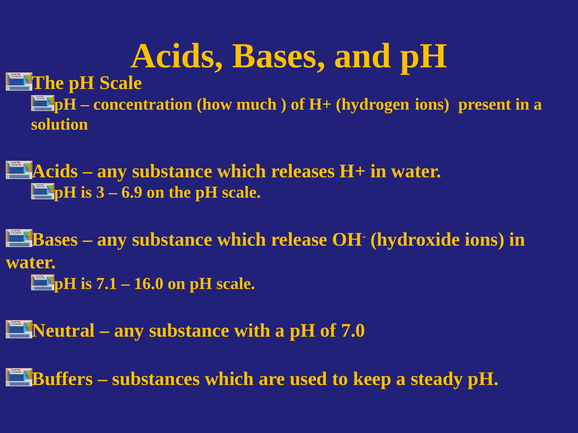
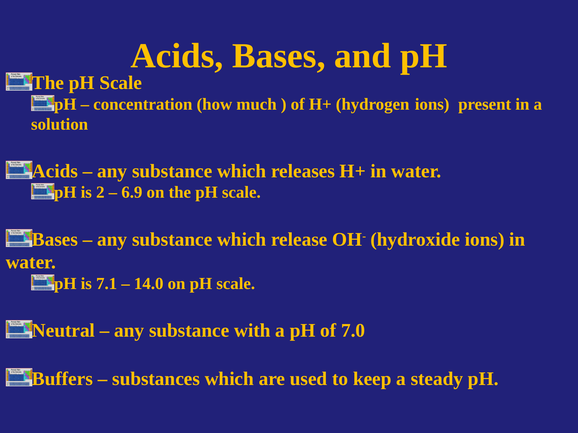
3: 3 -> 2
16.0: 16.0 -> 14.0
